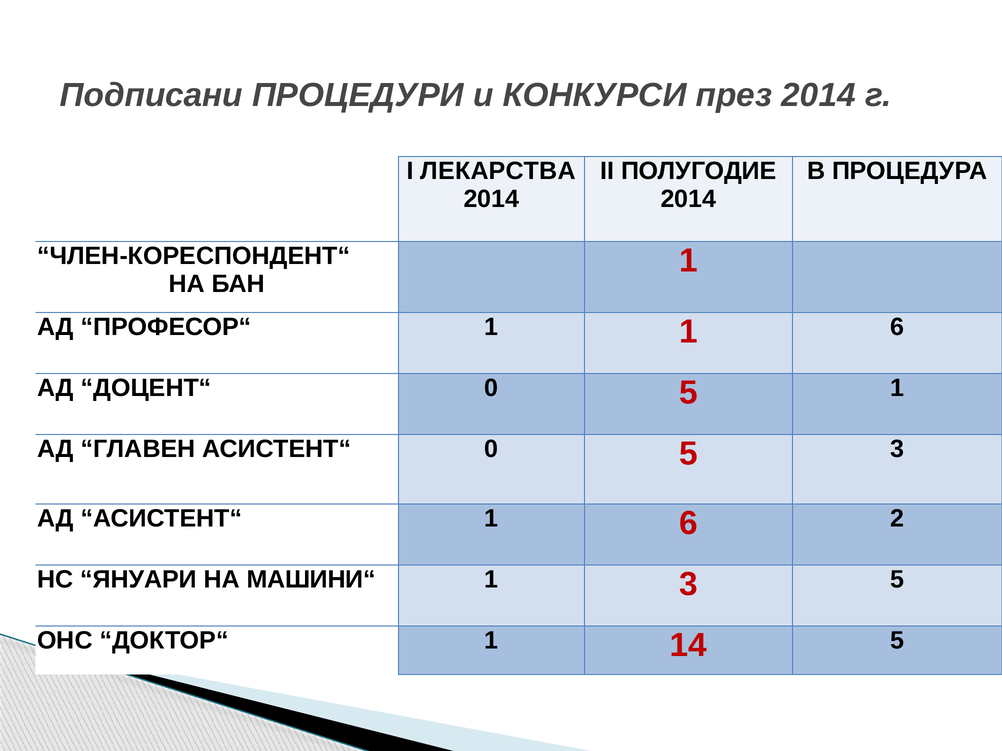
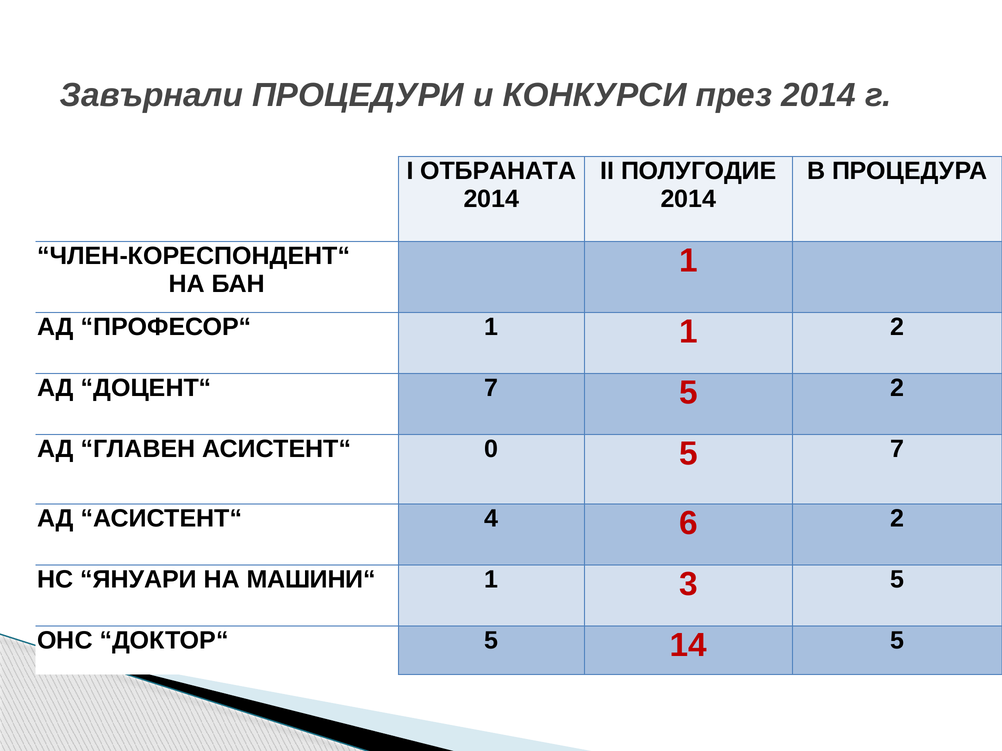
Подписани: Подписани -> Завърнали
ЛЕКАРСТВА: ЛЕКАРСТВА -> ОТБРАНАТА
1 1 6: 6 -> 2
ДОЦЕНТ“ 0: 0 -> 7
5 1: 1 -> 2
5 3: 3 -> 7
АСИСТЕНТ“ 1: 1 -> 4
ДОКТОР“ 1: 1 -> 5
